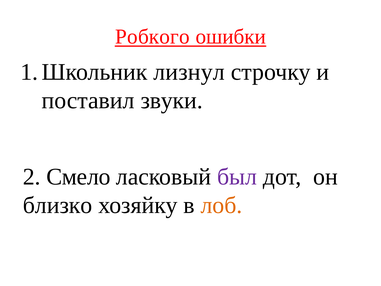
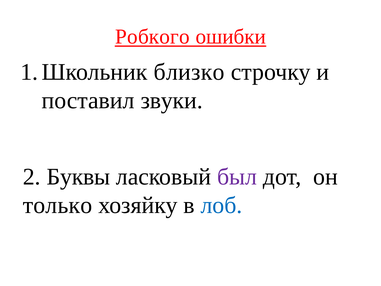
лизнул: лизнул -> близко
Смело: Смело -> Буквы
близко: близко -> только
лоб colour: orange -> blue
